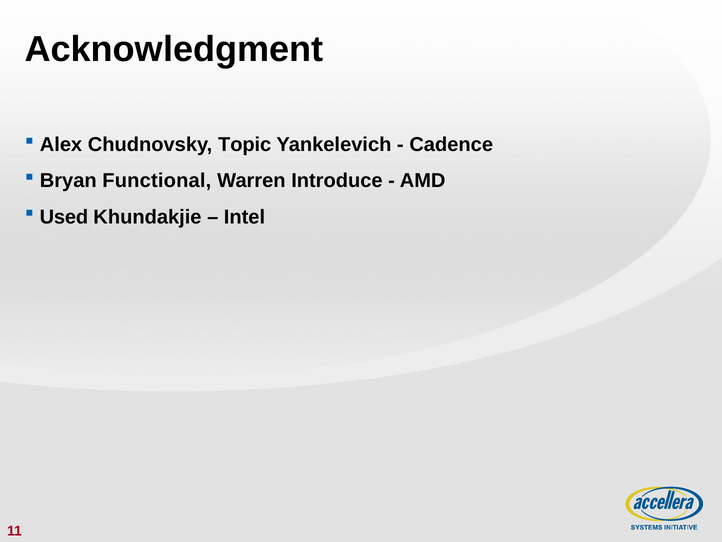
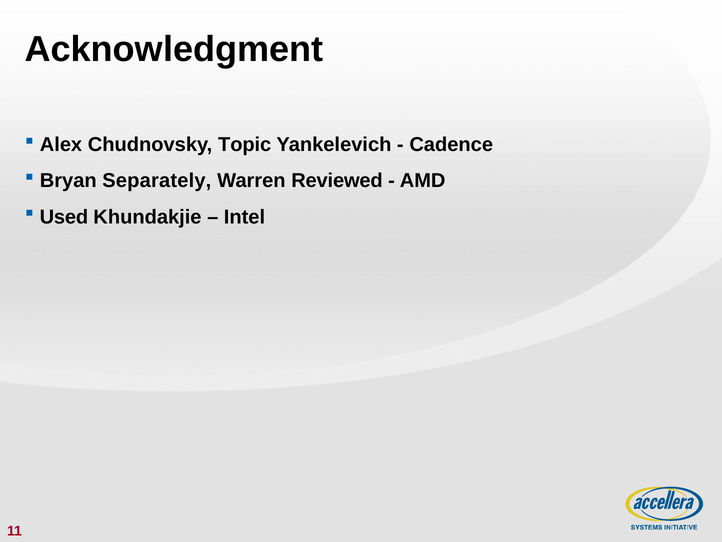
Functional: Functional -> Separately
Introduce: Introduce -> Reviewed
